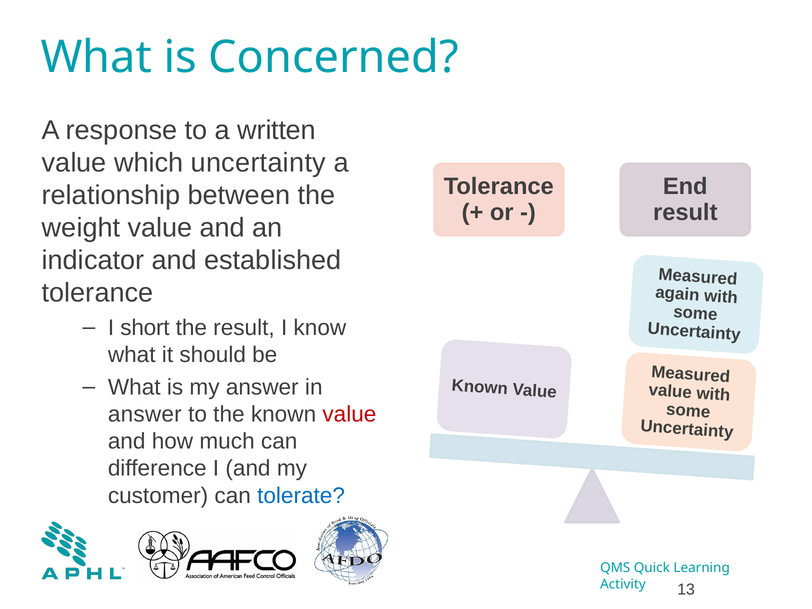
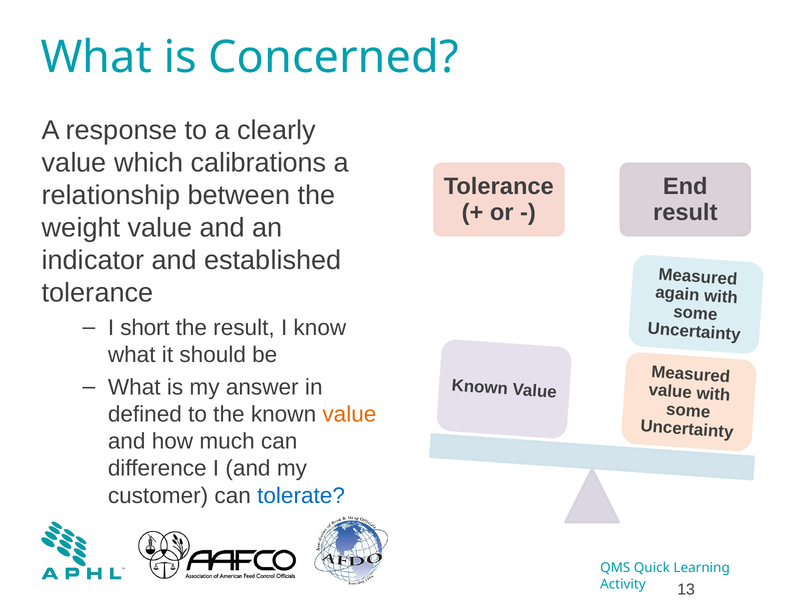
written: written -> clearly
which uncertainty: uncertainty -> calibrations
answer at (145, 414): answer -> defined
value at (349, 414) colour: red -> orange
